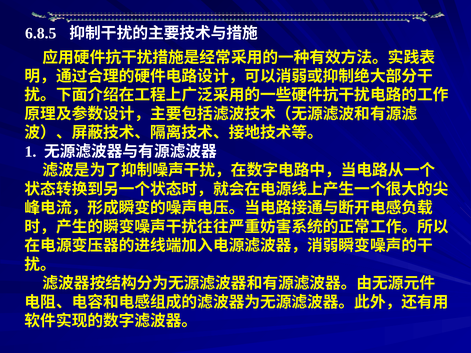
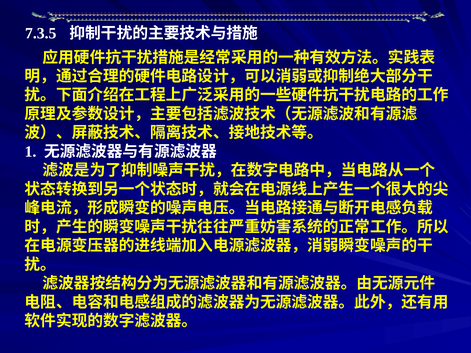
6.8.5: 6.8.5 -> 7.3.5
